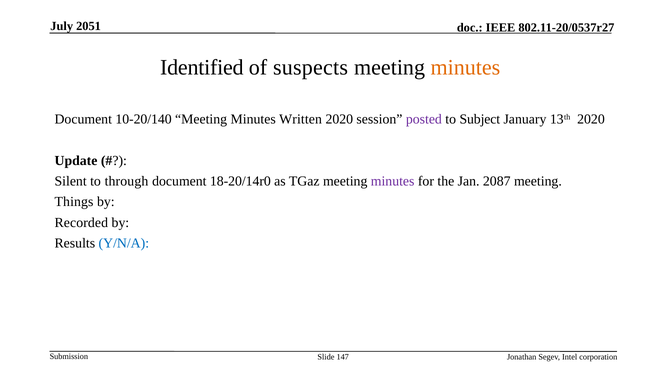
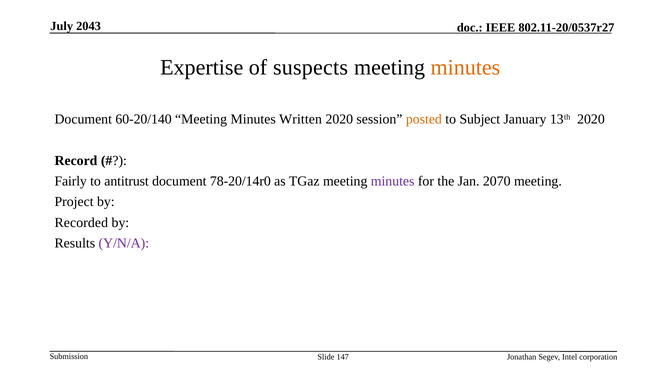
2051: 2051 -> 2043
Identified: Identified -> Expertise
10-20/140: 10-20/140 -> 60-20/140
posted colour: purple -> orange
Update: Update -> Record
Silent: Silent -> Fairly
through: through -> antitrust
18-20/14r0: 18-20/14r0 -> 78-20/14r0
2087: 2087 -> 2070
Things: Things -> Project
Y/N/A colour: blue -> purple
